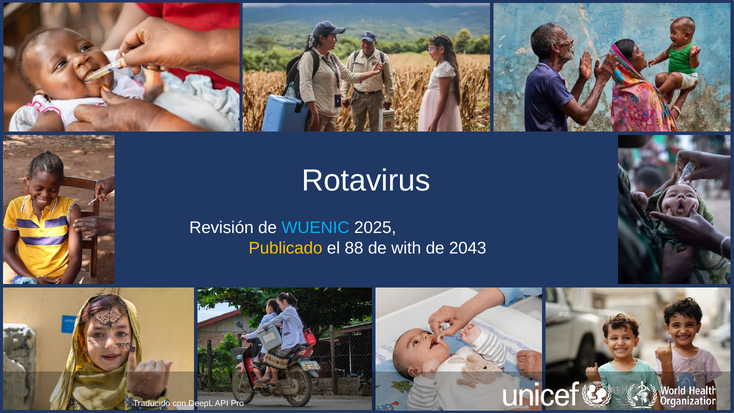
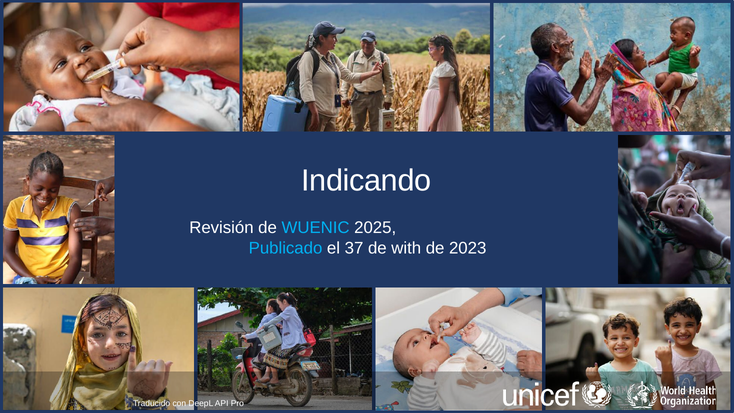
Rotavirus: Rotavirus -> Indicando
Publicado colour: yellow -> light blue
88: 88 -> 37
2043: 2043 -> 2023
